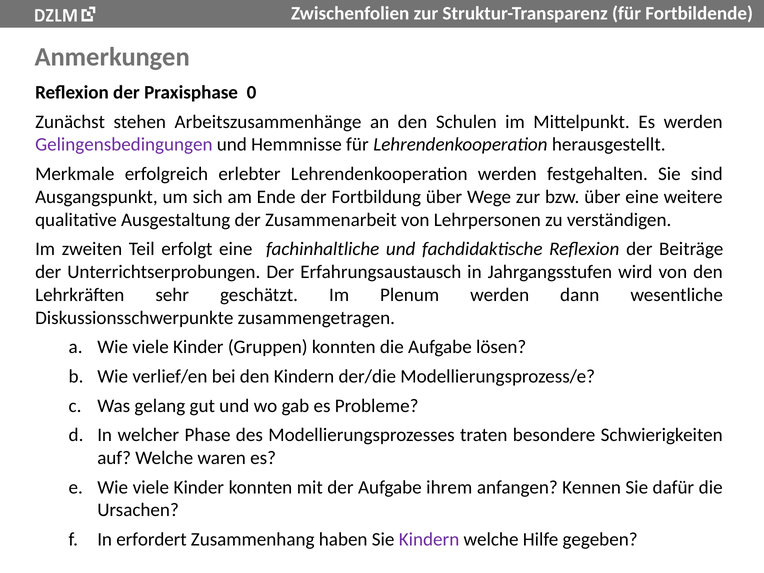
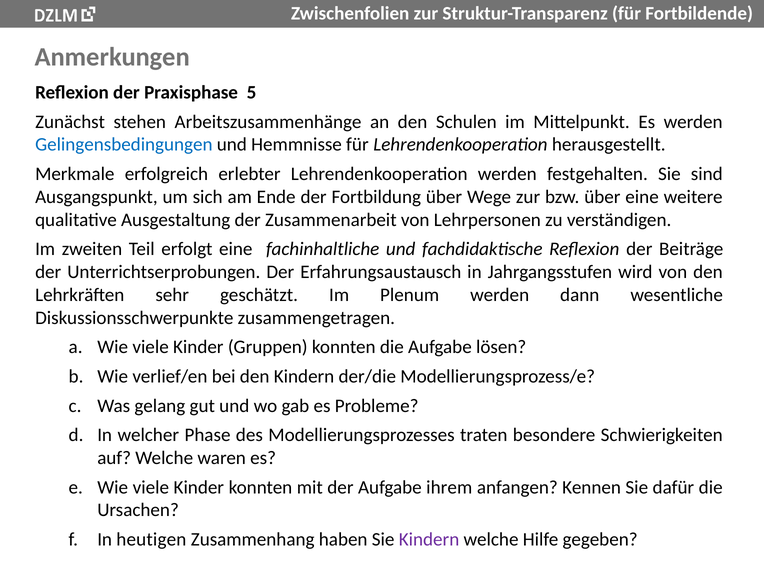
0: 0 -> 5
Gelingensbedingungen colour: purple -> blue
erfordert: erfordert -> heutigen
